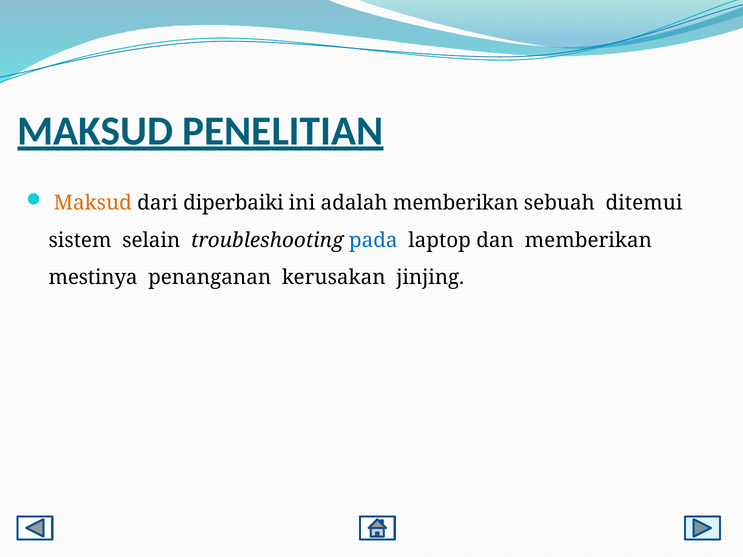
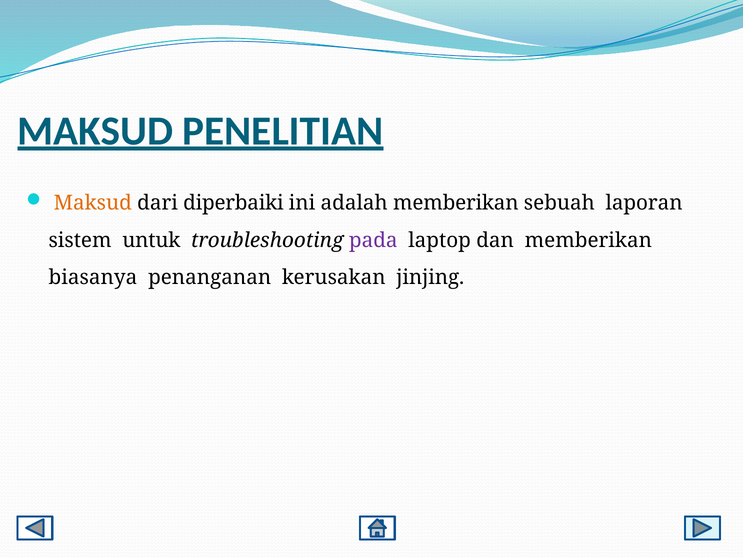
ditemui: ditemui -> laporan
selain: selain -> untuk
pada colour: blue -> purple
mestinya: mestinya -> biasanya
